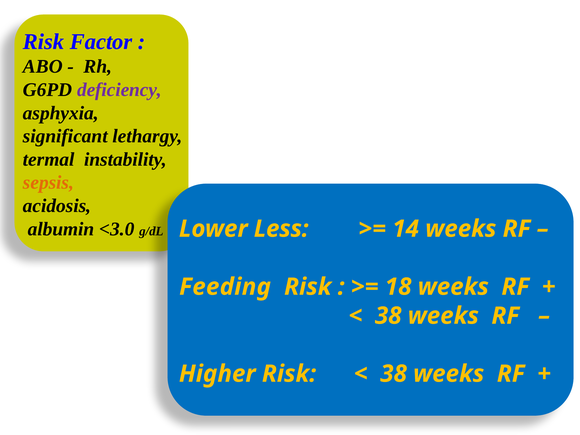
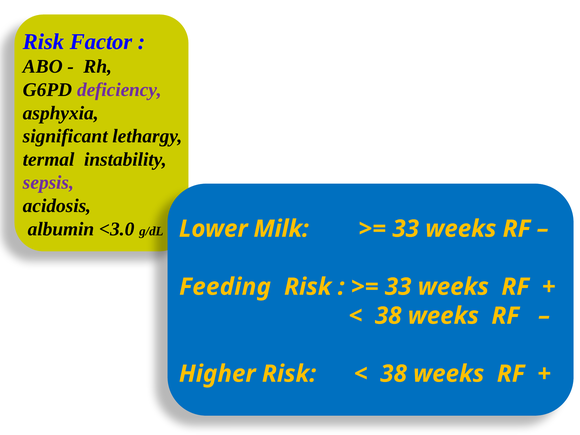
sepsis colour: orange -> purple
Less: Less -> Milk
14 at (406, 229): 14 -> 33
18 at (398, 287): 18 -> 33
